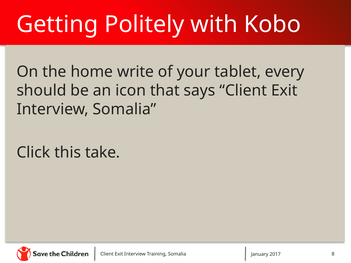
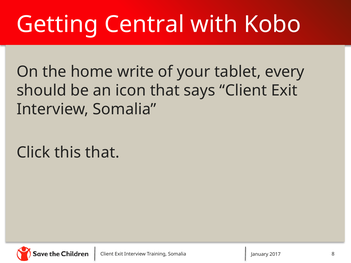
Politely: Politely -> Central
this take: take -> that
